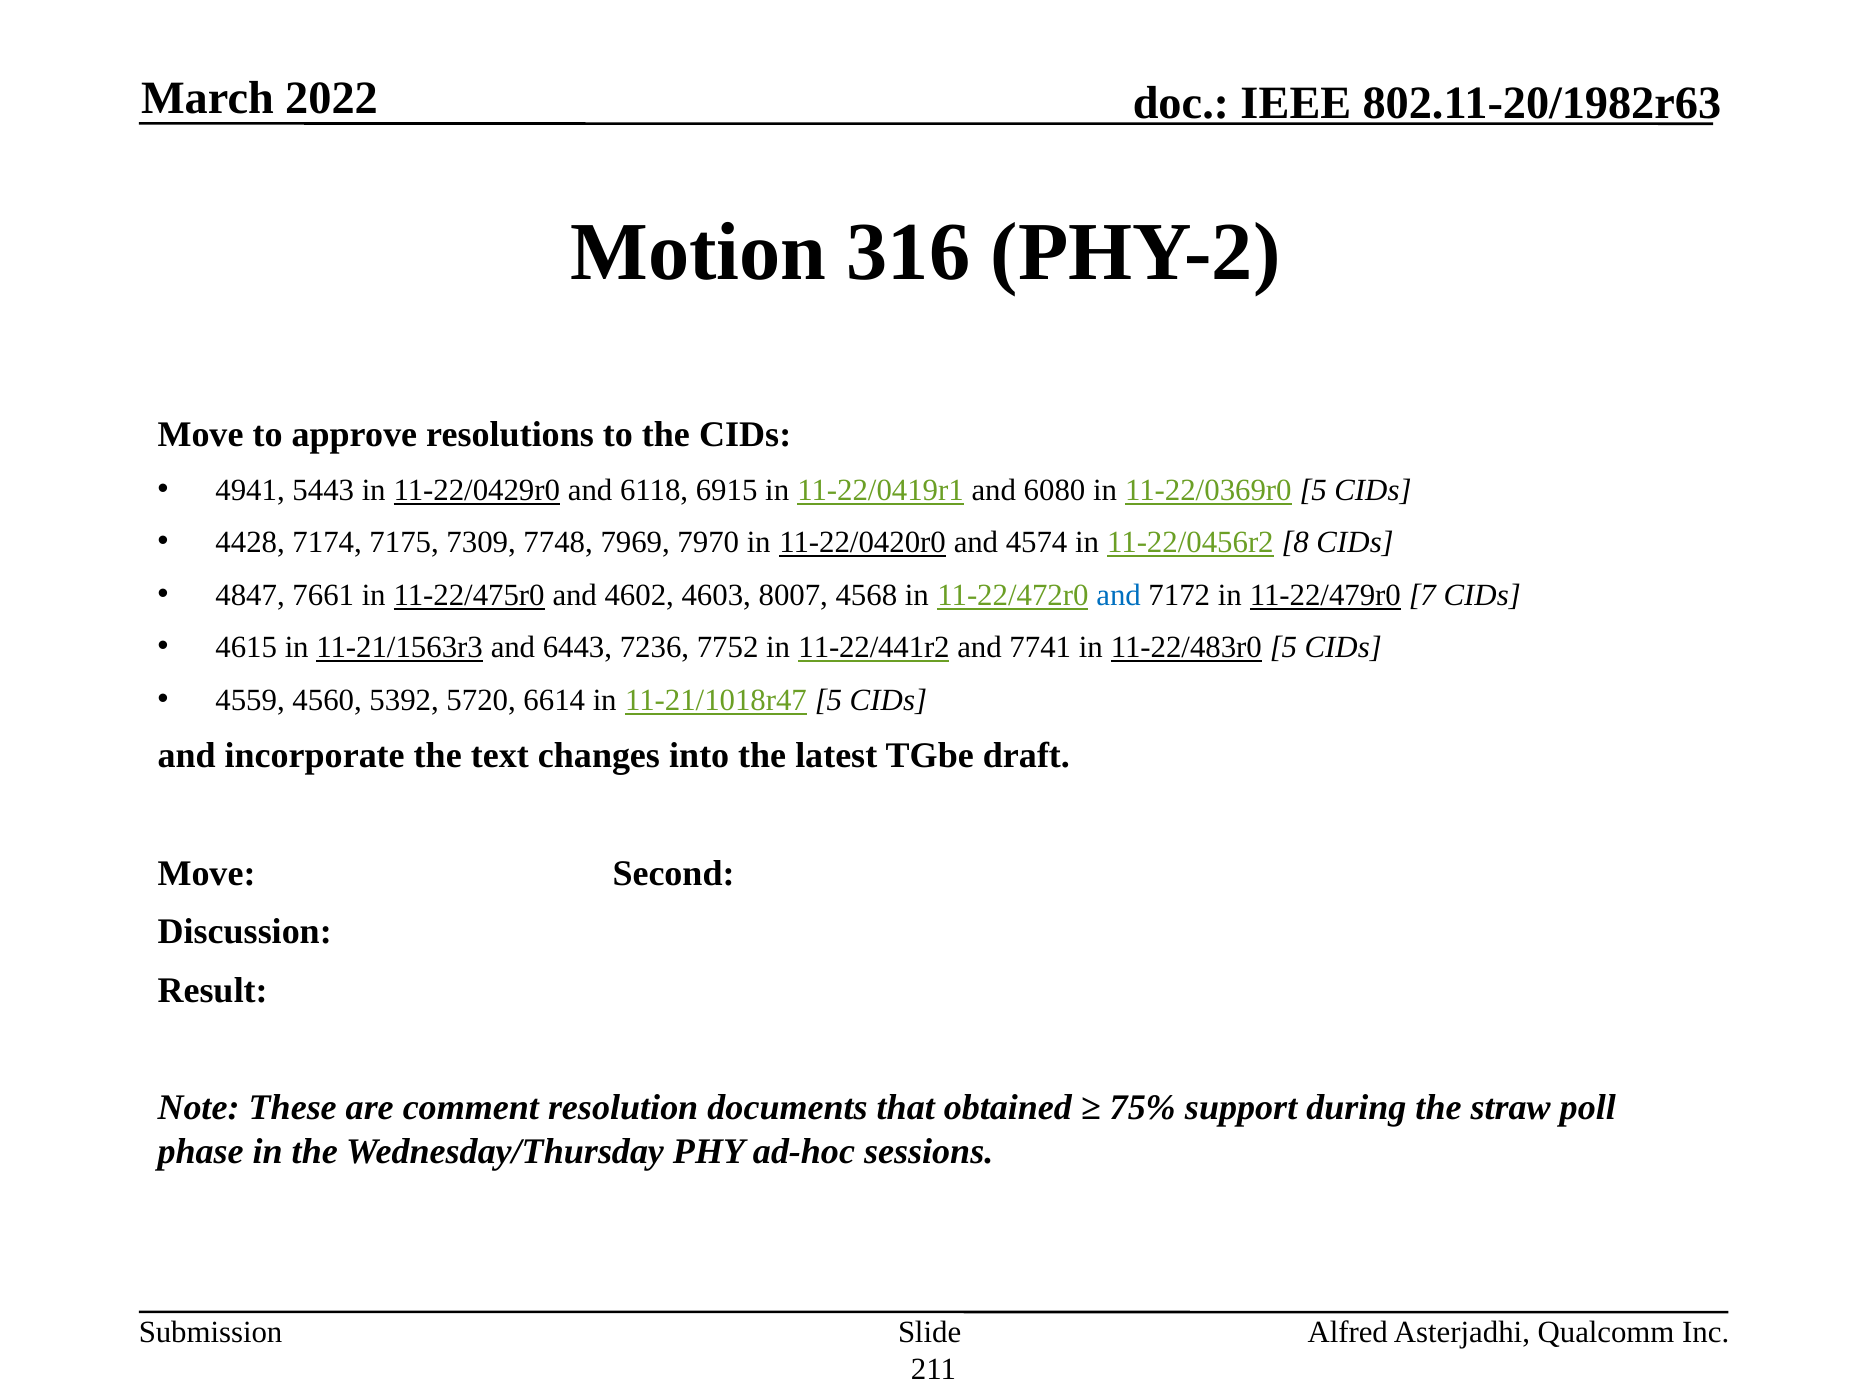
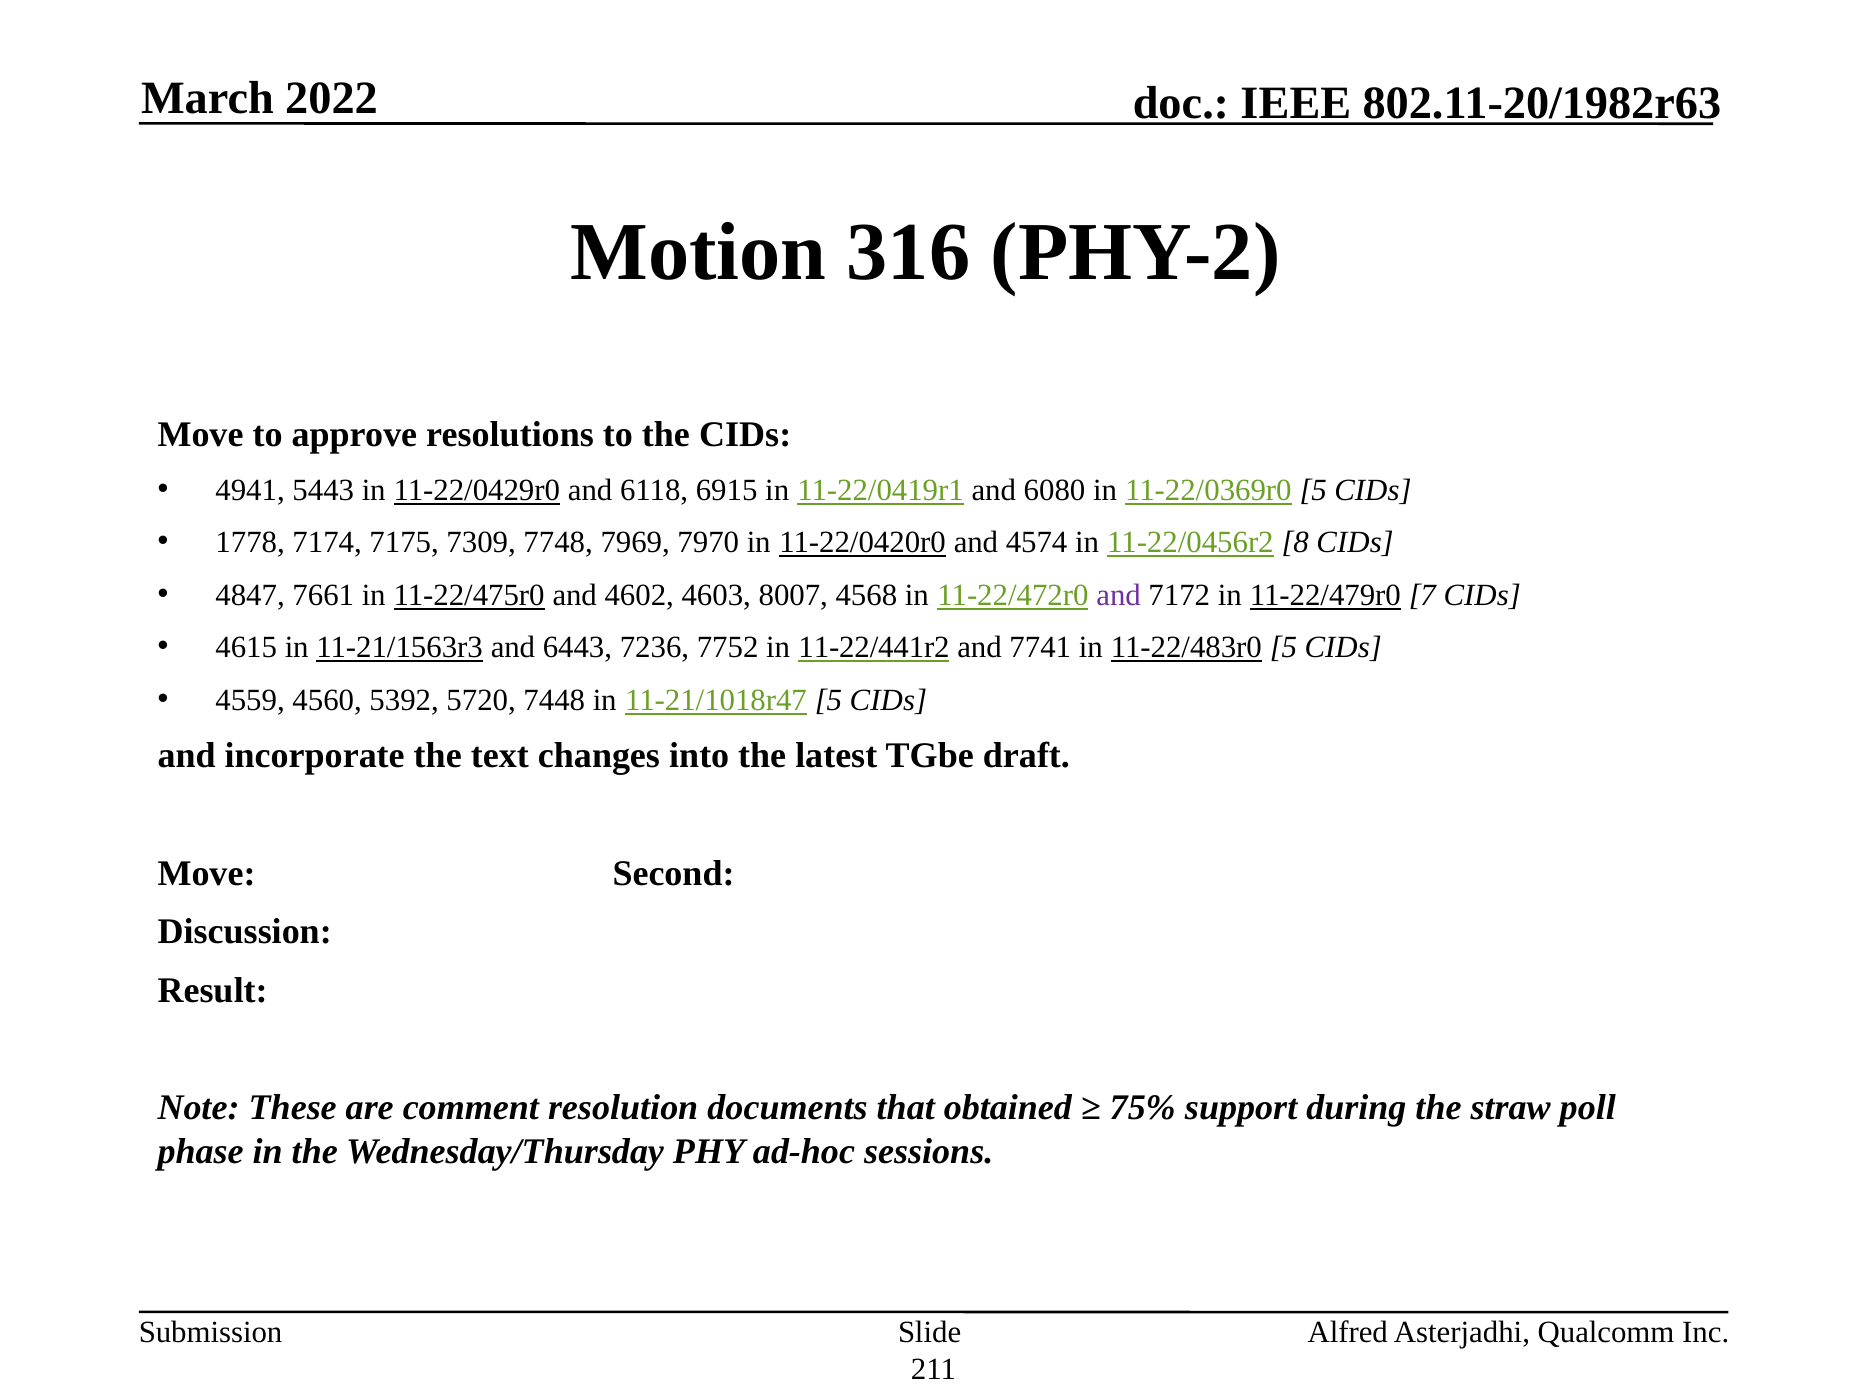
4428: 4428 -> 1778
and at (1119, 595) colour: blue -> purple
6614: 6614 -> 7448
